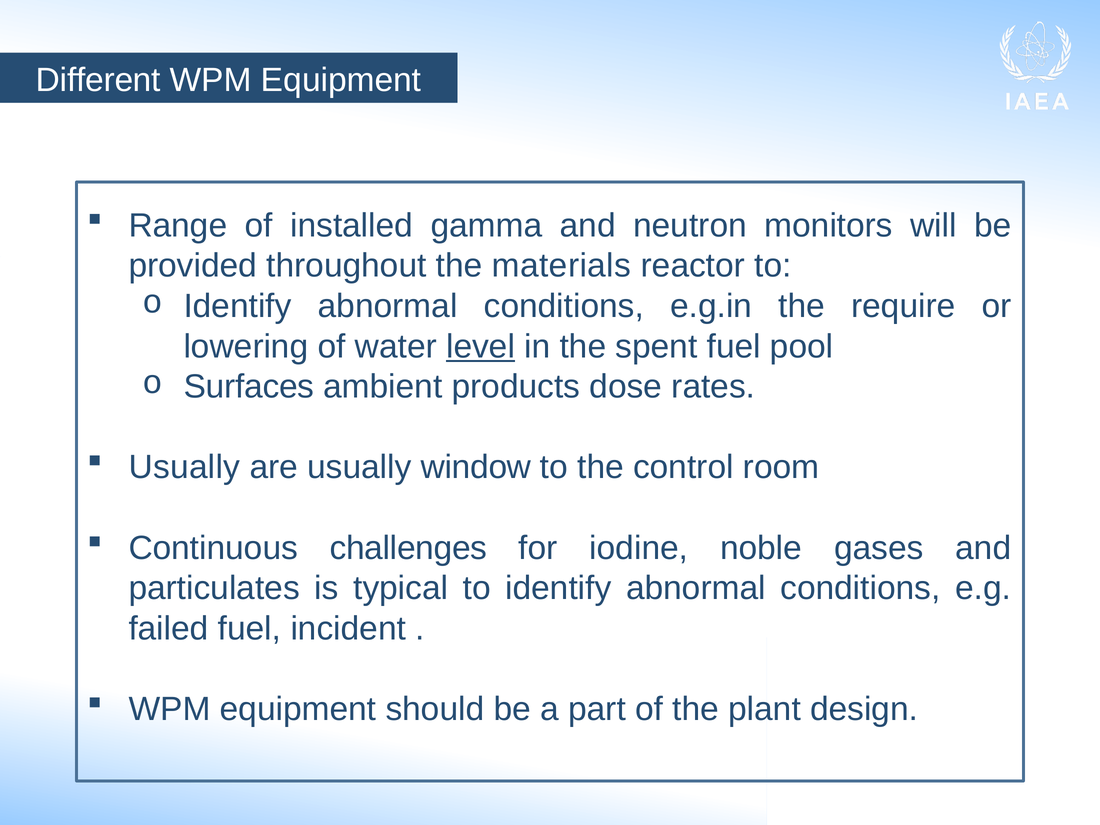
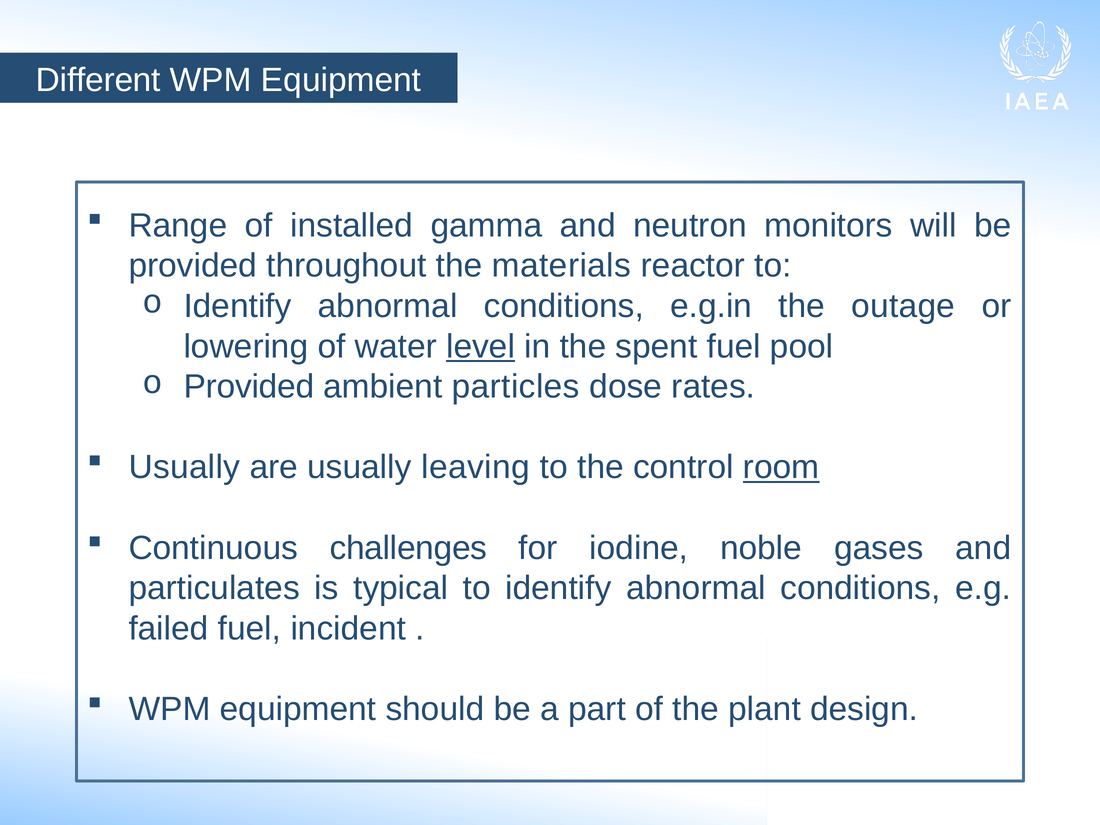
require: require -> outage
Surfaces at (249, 387): Surfaces -> Provided
products: products -> particles
window: window -> leaving
room underline: none -> present
